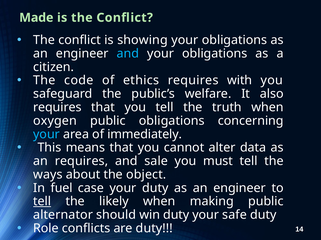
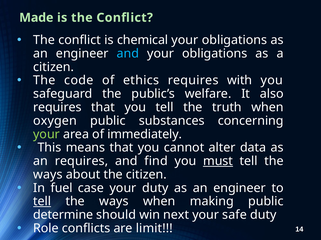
showing: showing -> chemical
public obligations: obligations -> substances
your at (47, 135) colour: light blue -> light green
sale: sale -> find
must underline: none -> present
the object: object -> citizen
likely at (114, 202): likely -> ways
alternator: alternator -> determine
win duty: duty -> next
are duty: duty -> limit
